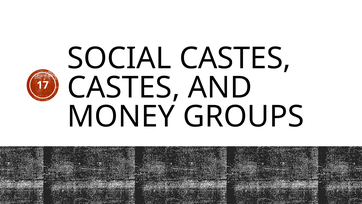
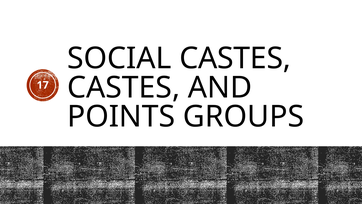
MONEY: MONEY -> POINTS
